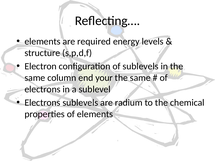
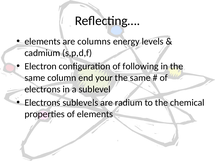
required: required -> columns
structure: structure -> cadmium
of sublevels: sublevels -> following
